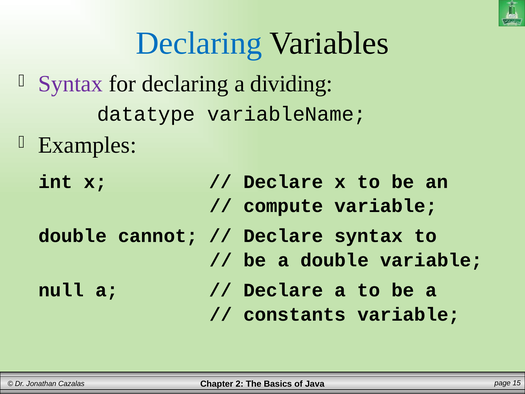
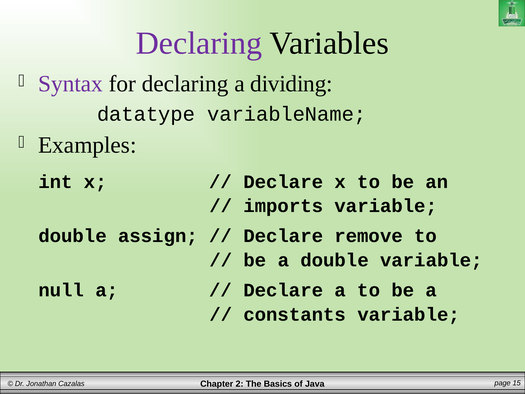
Declaring at (199, 43) colour: blue -> purple
compute: compute -> imports
cannot: cannot -> assign
Declare syntax: syntax -> remove
